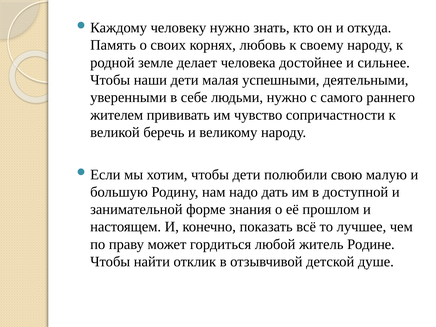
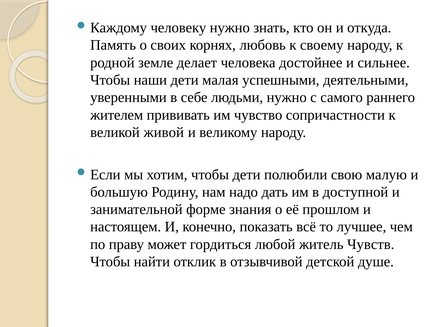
беречь: беречь -> живой
Родине: Родине -> Чувств
